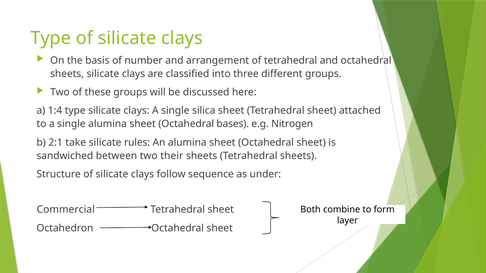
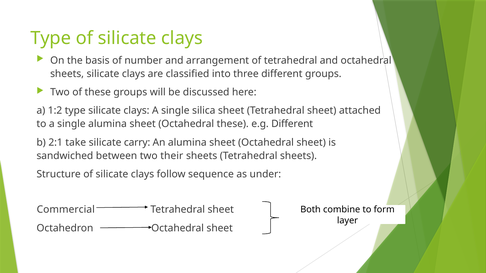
1:4: 1:4 -> 1:2
Octahedral bases: bases -> these
e.g Nitrogen: Nitrogen -> Different
rules: rules -> carry
